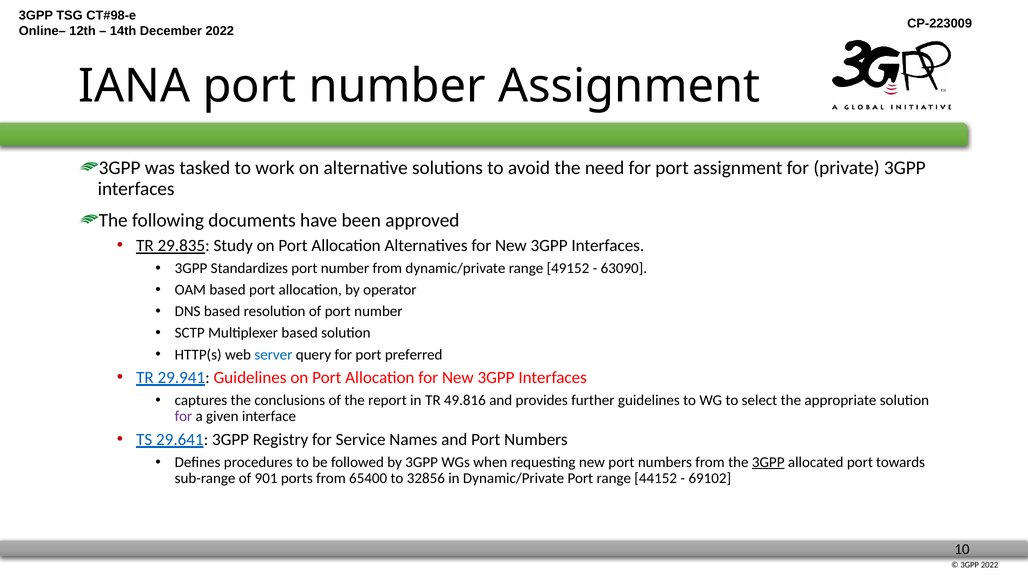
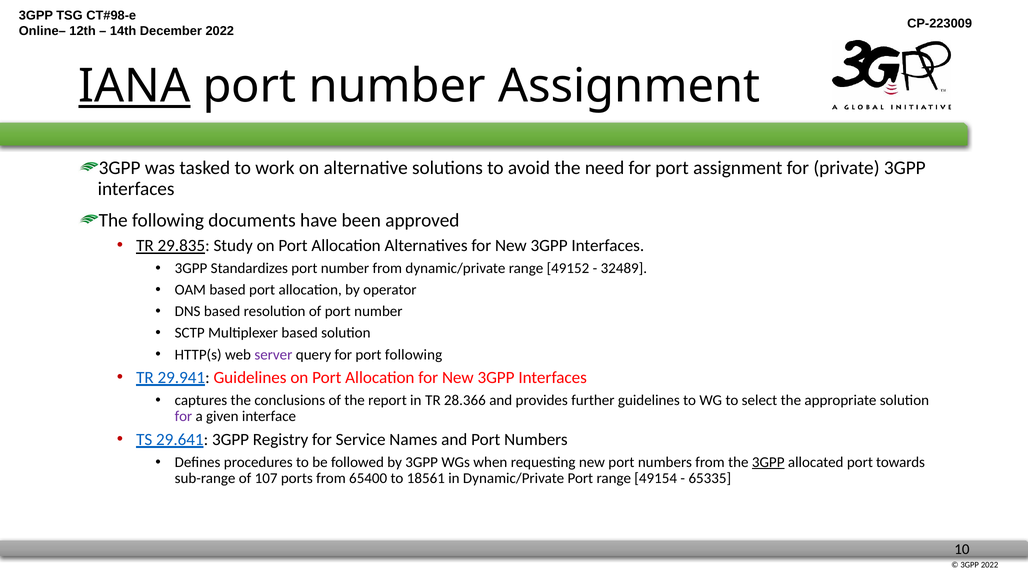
IANA underline: none -> present
63090: 63090 -> 32489
server colour: blue -> purple
port preferred: preferred -> following
49.816: 49.816 -> 28.366
901: 901 -> 107
32856: 32856 -> 18561
44152: 44152 -> 49154
69102: 69102 -> 65335
